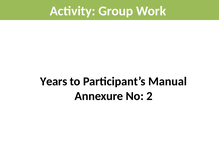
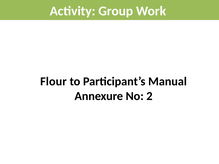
Years: Years -> Flour
